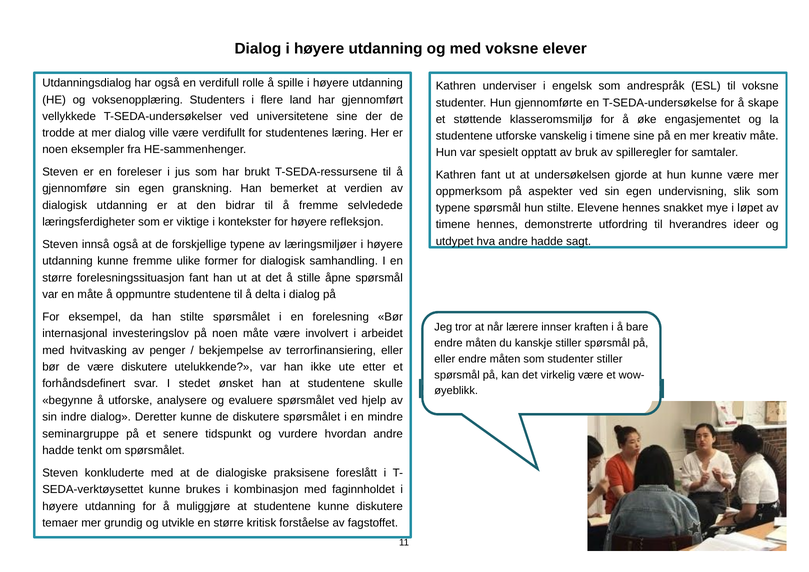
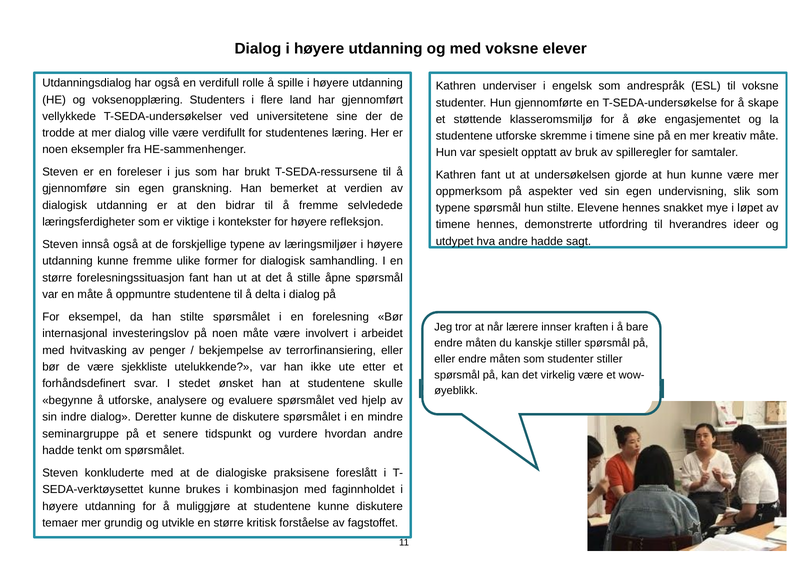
vanskelig: vanskelig -> skremme
være diskutere: diskutere -> sjekkliste
